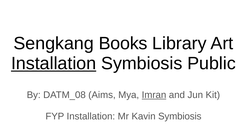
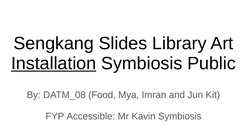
Books: Books -> Slides
Aims: Aims -> Food
Imran underline: present -> none
FYP Installation: Installation -> Accessible
